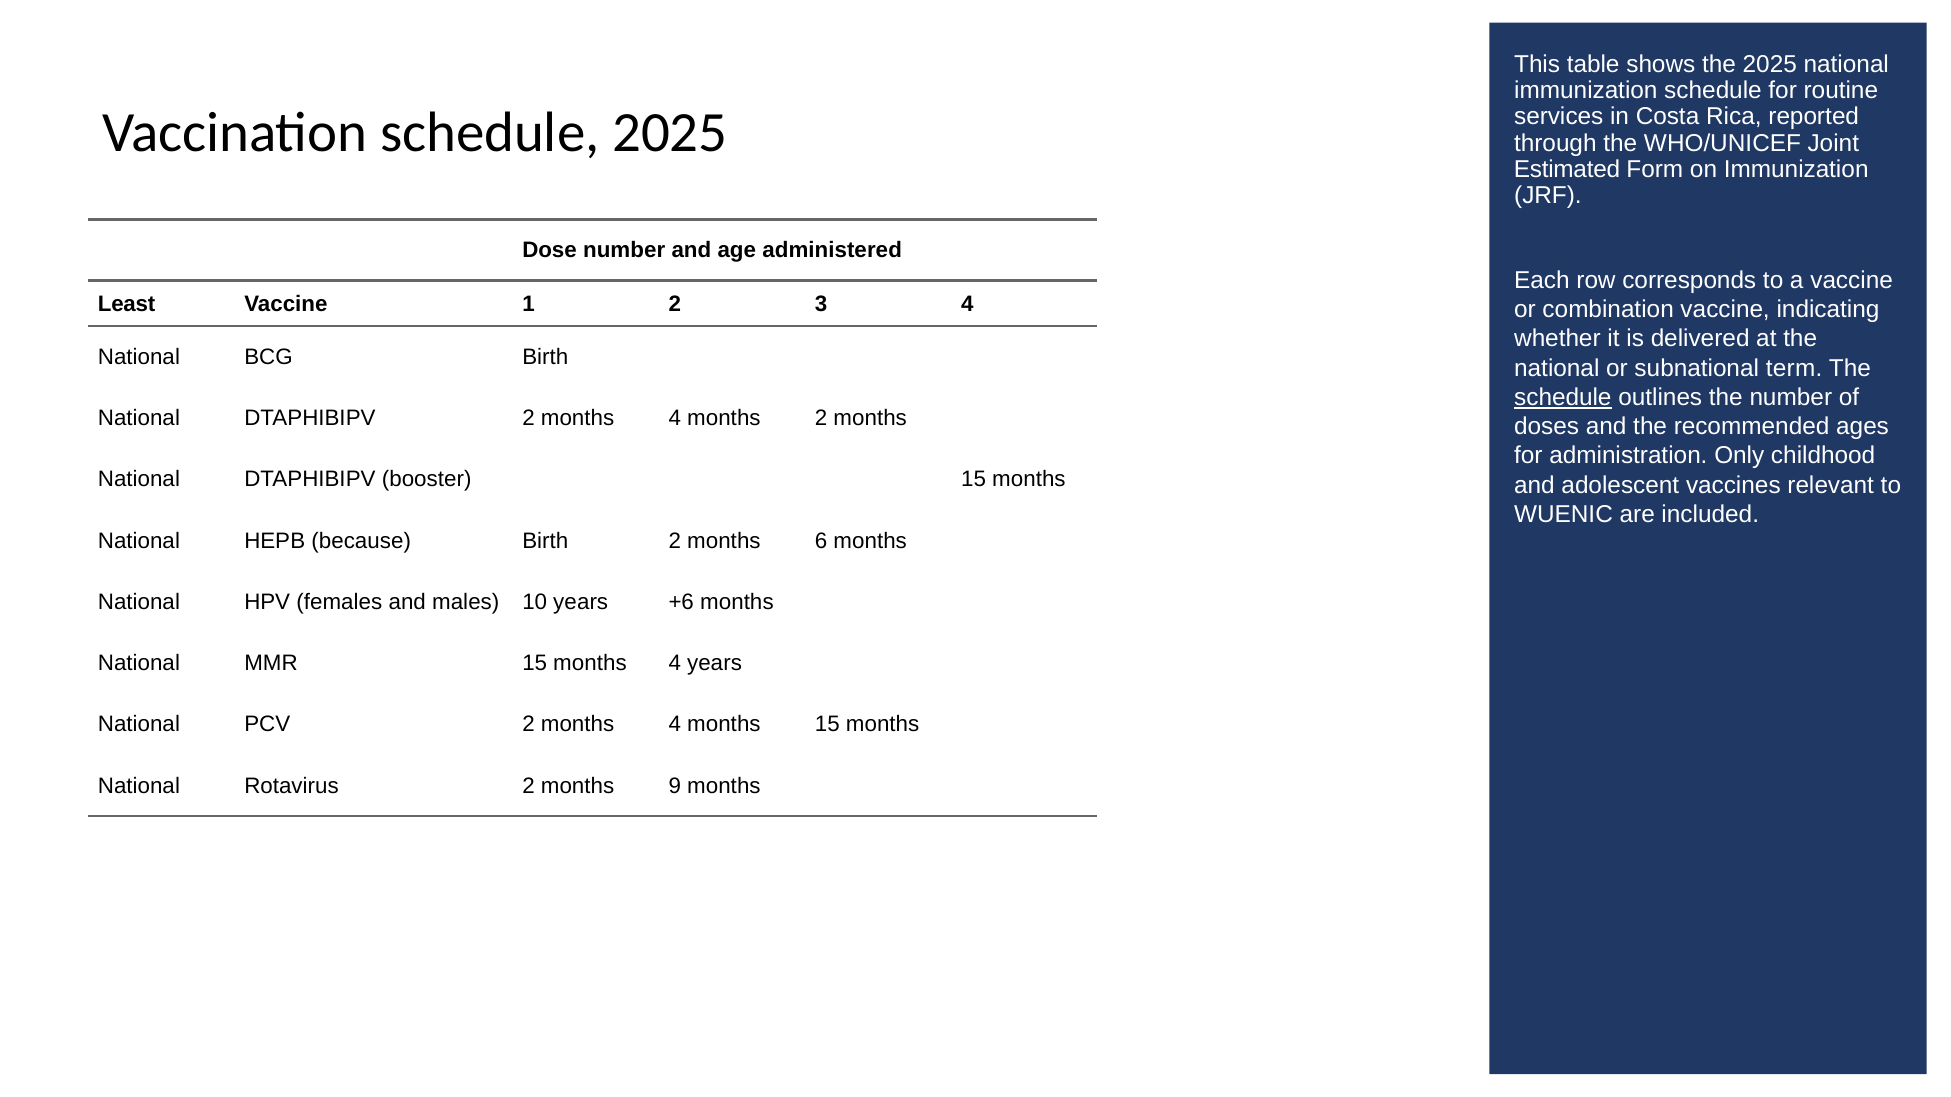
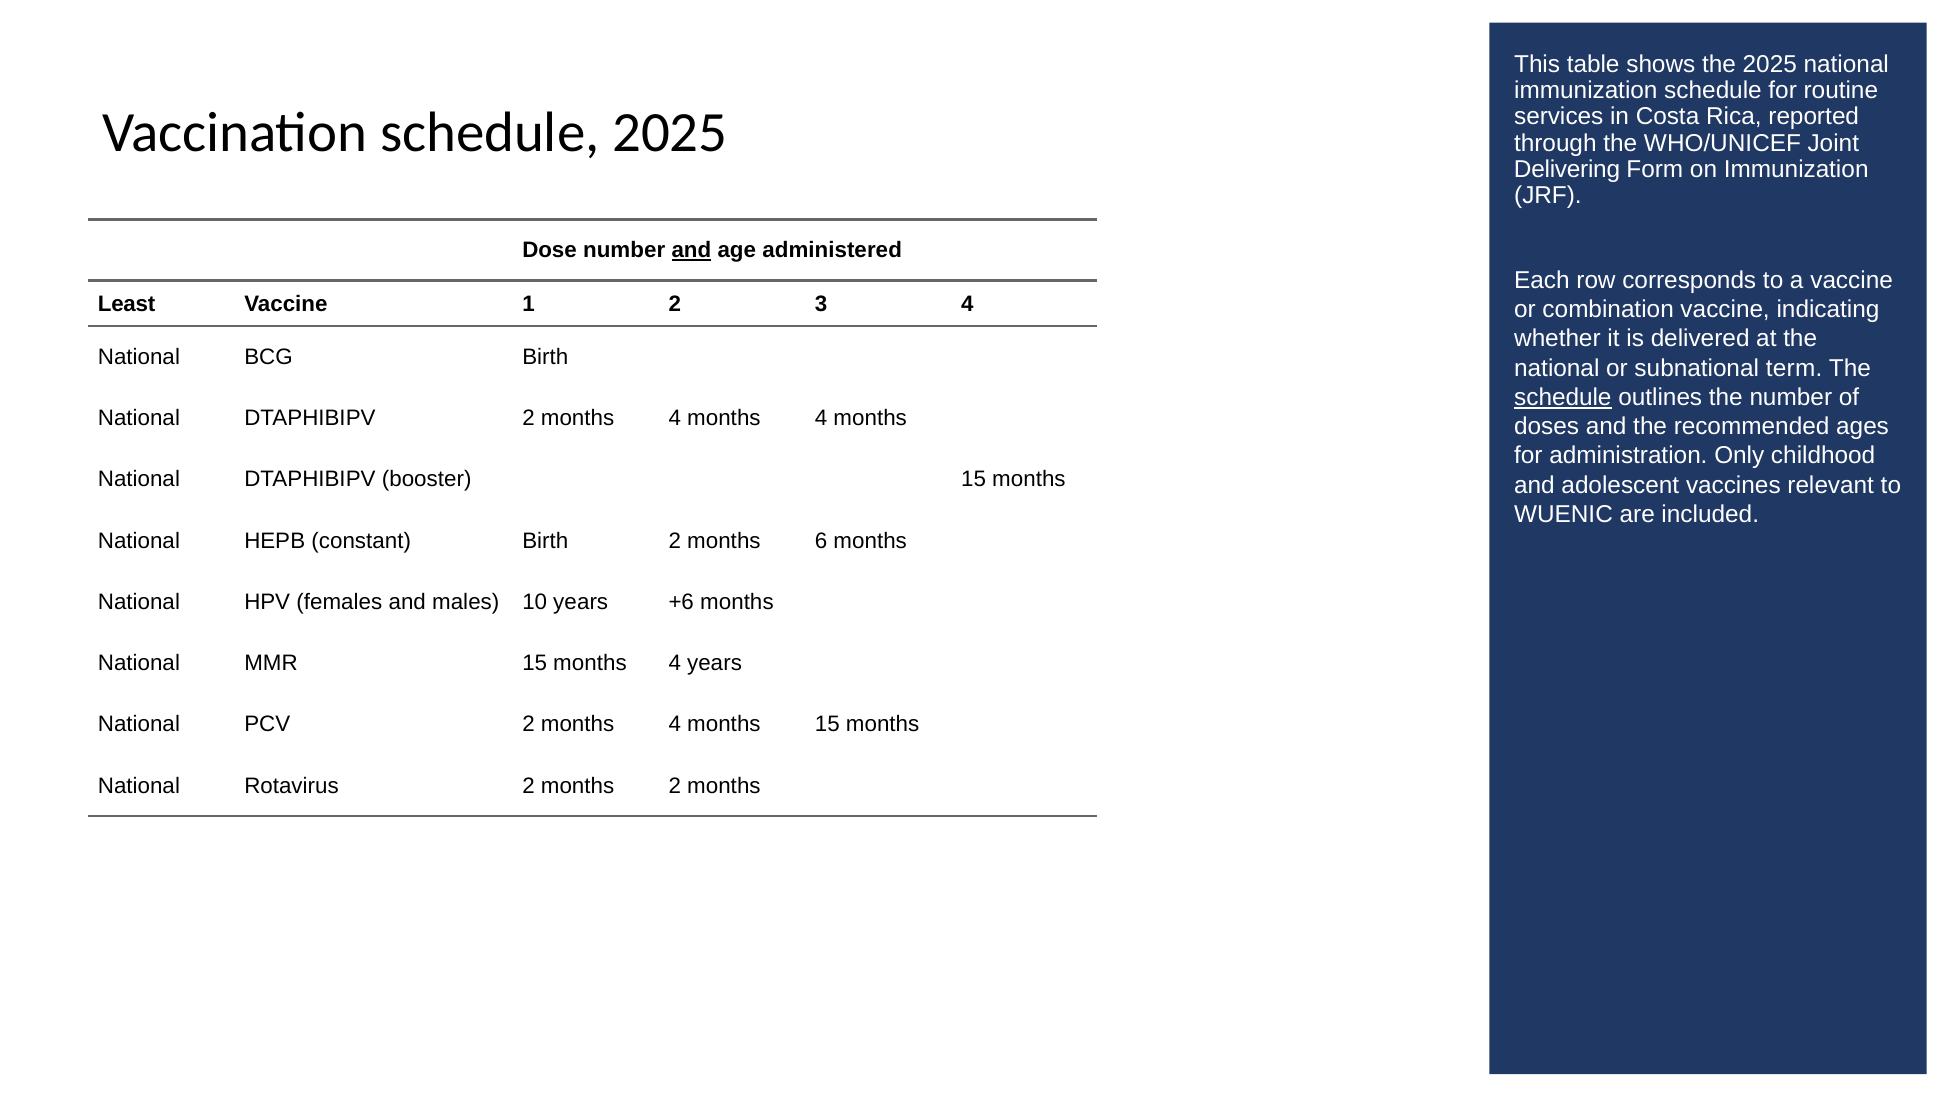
Estimated: Estimated -> Delivering
and at (691, 251) underline: none -> present
4 months 2: 2 -> 4
because: because -> constant
months 9: 9 -> 2
